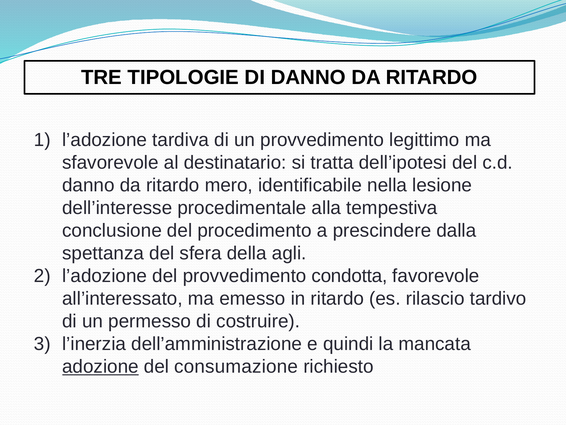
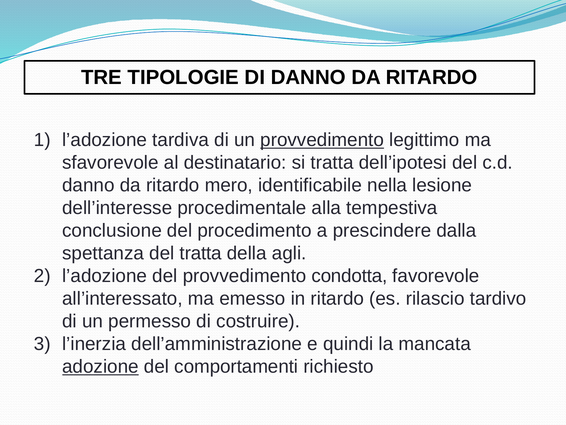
provvedimento at (322, 140) underline: none -> present
del sfera: sfera -> tratta
consumazione: consumazione -> comportamenti
